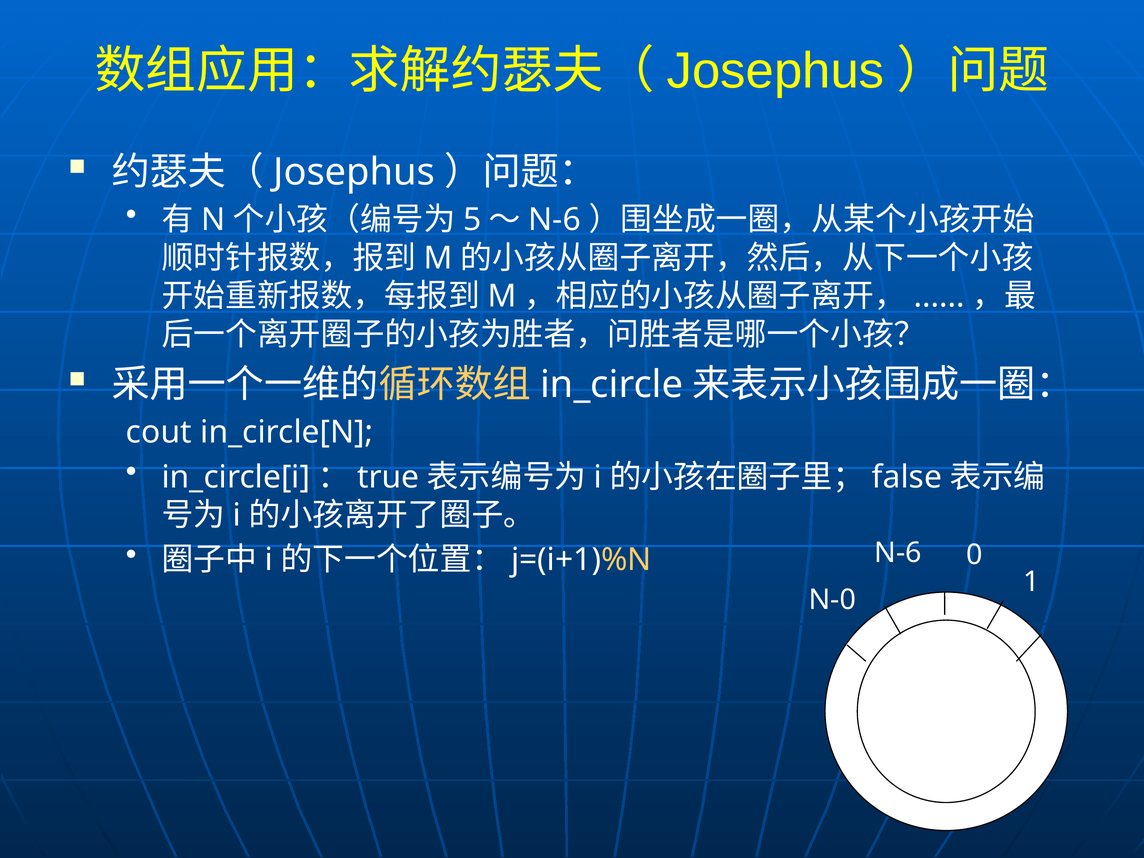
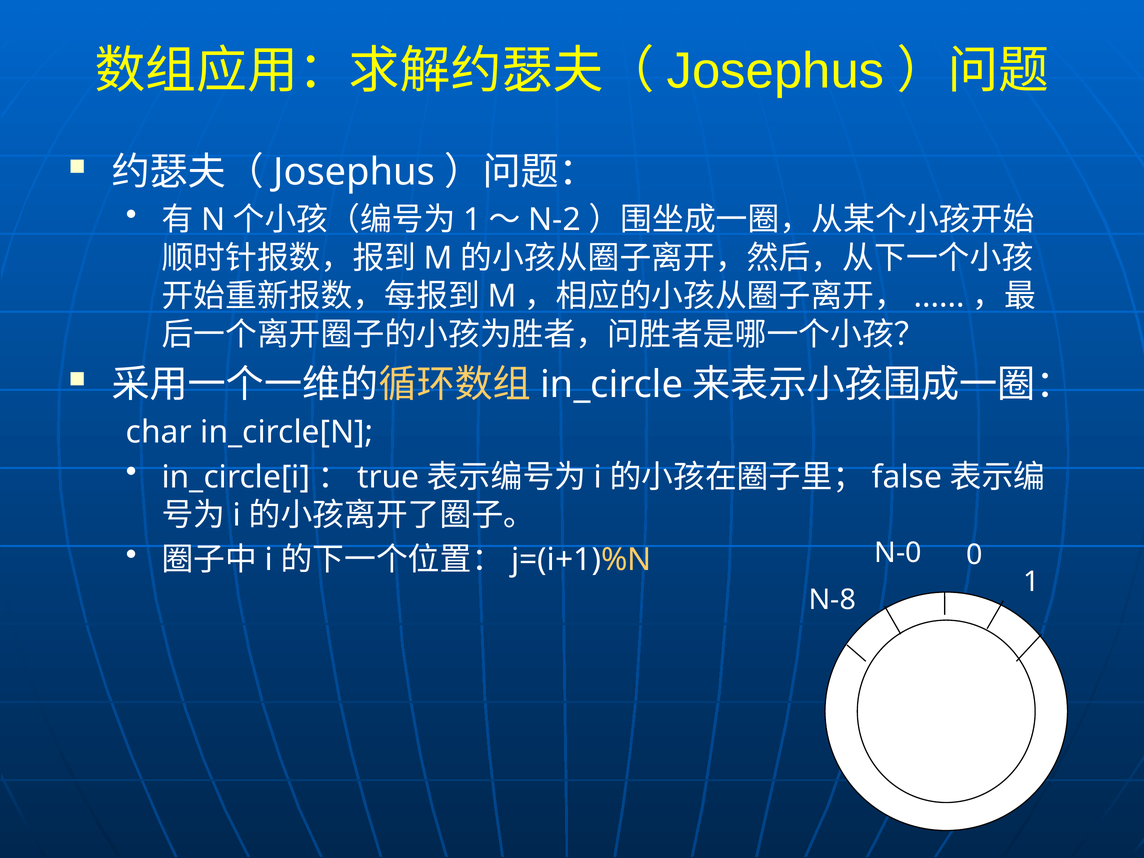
5 at (472, 220): 5 -> 1
N-6 at (555, 220): N-6 -> N-2
cout: cout -> char
N-6 at (898, 553): N-6 -> N-0
N-0: N-0 -> N-8
